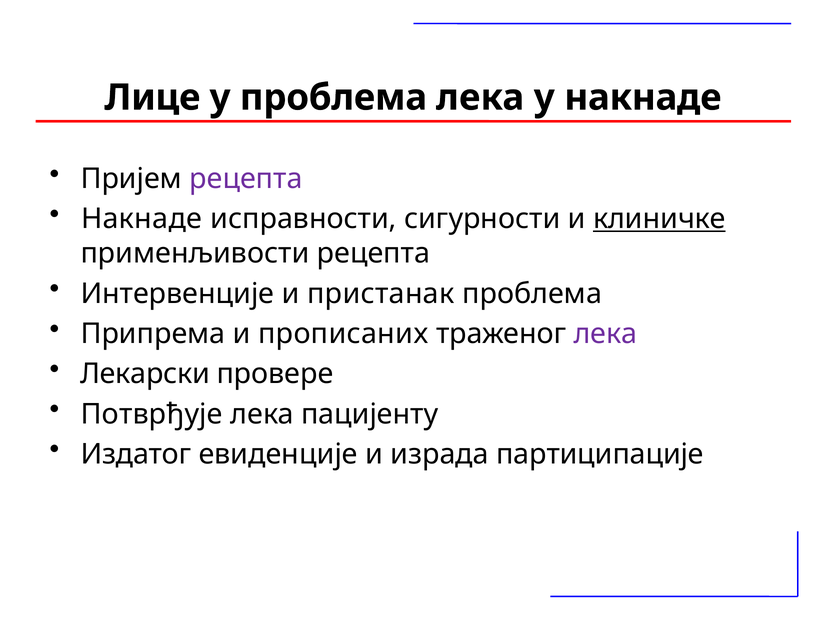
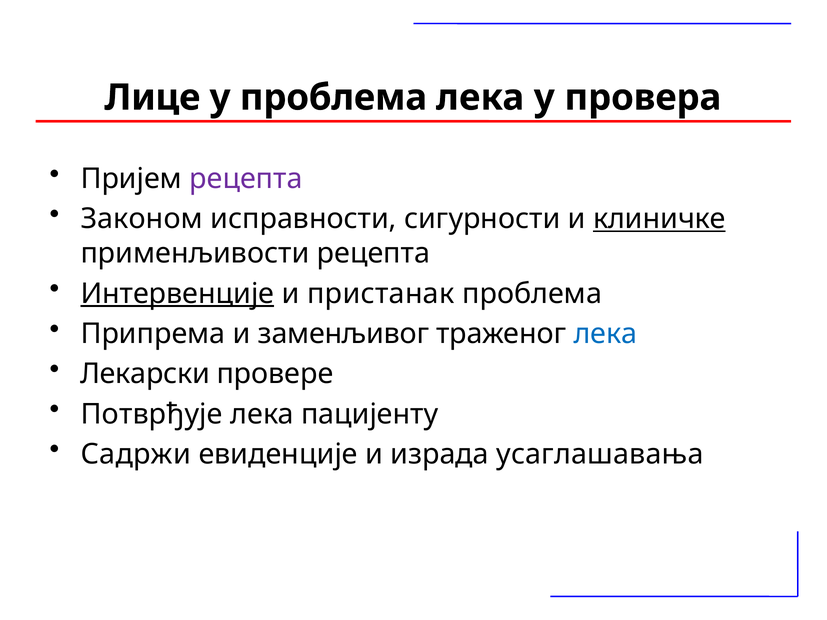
у накнаде: накнаде -> провера
Накнаде at (142, 219): Накнаде -> Законом
Интервенције underline: none -> present
прописаних: прописаних -> заменљивог
лека at (605, 334) colour: purple -> blue
Издатог: Издатог -> Садржи
партиципације: партиципације -> усаглашавања
